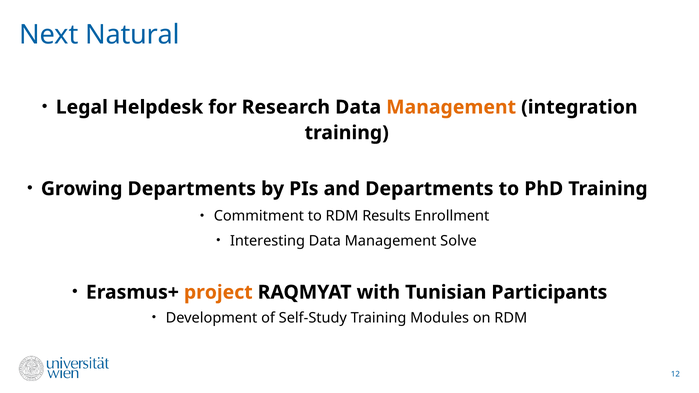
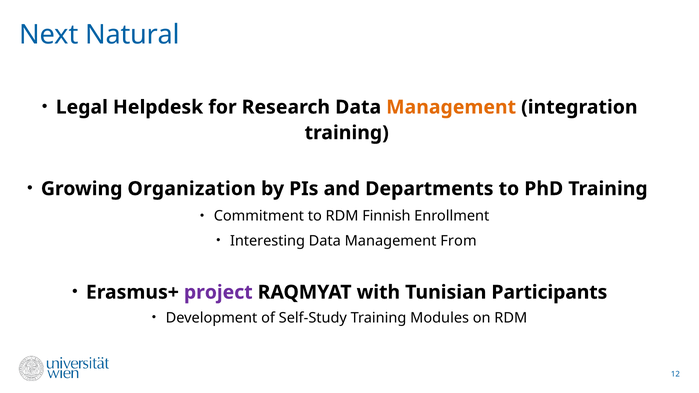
Growing Departments: Departments -> Organization
Results: Results -> Finnish
Solve: Solve -> From
project colour: orange -> purple
